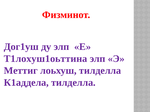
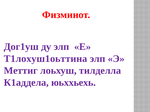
К1аддела тилделла: тилделла -> юьххьехь
